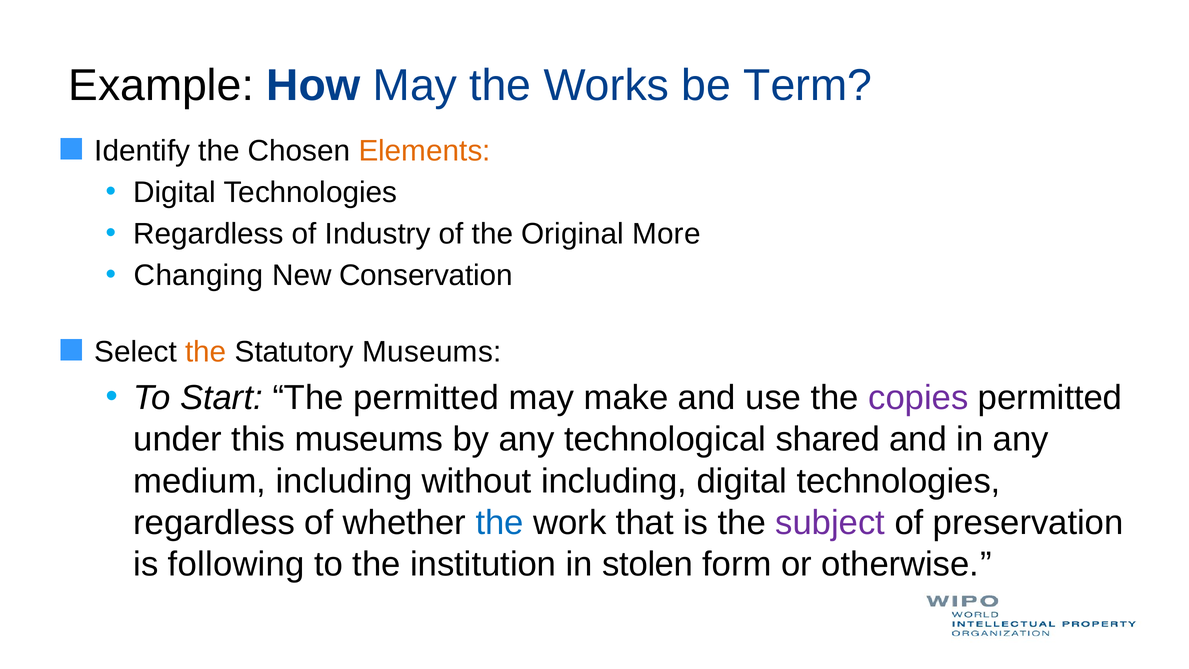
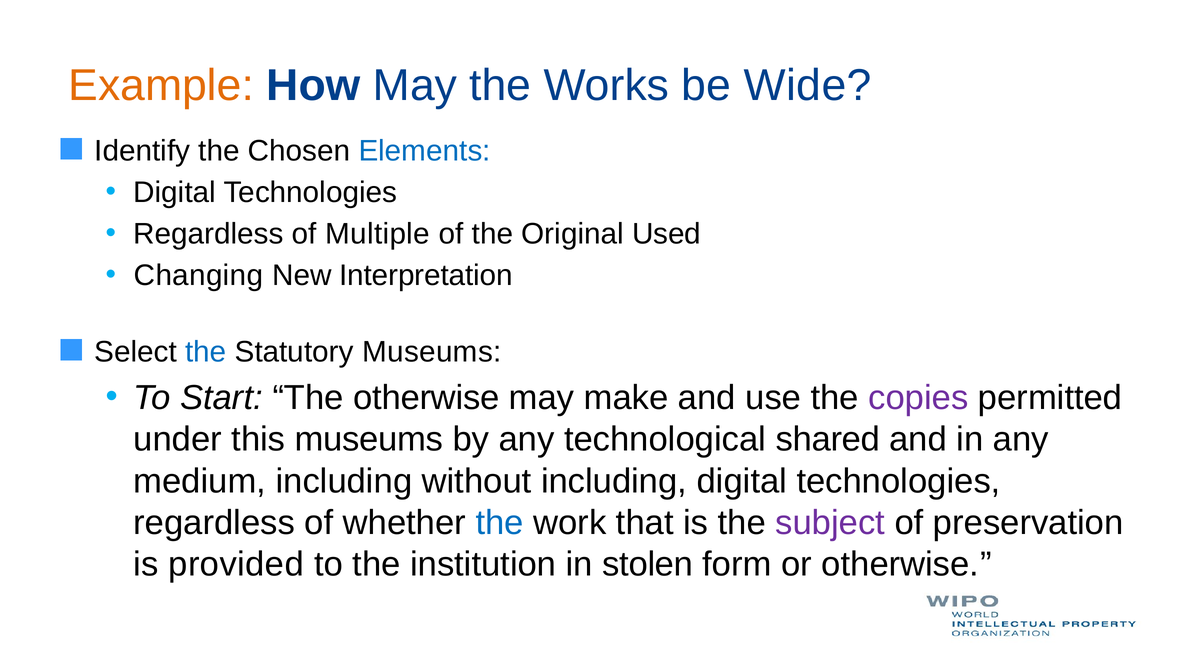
Example colour: black -> orange
Term: Term -> Wide
Elements colour: orange -> blue
Industry: Industry -> Multiple
More: More -> Used
Conservation: Conservation -> Interpretation
the at (206, 352) colour: orange -> blue
The permitted: permitted -> otherwise
following: following -> provided
